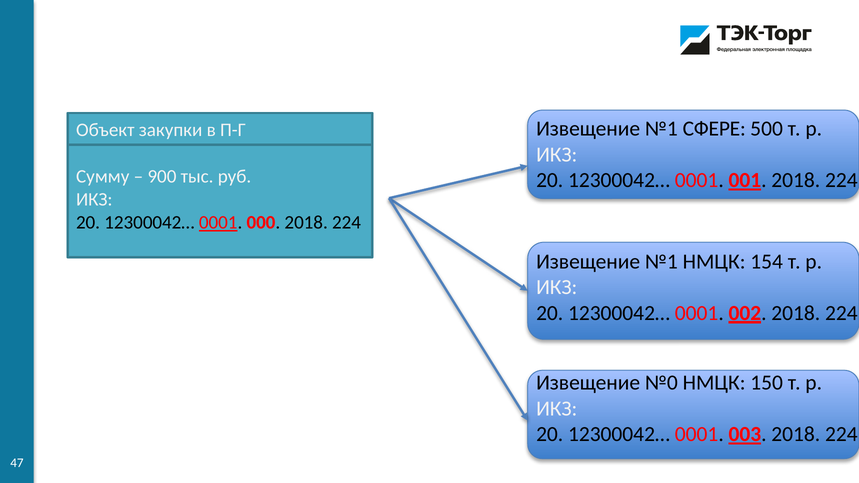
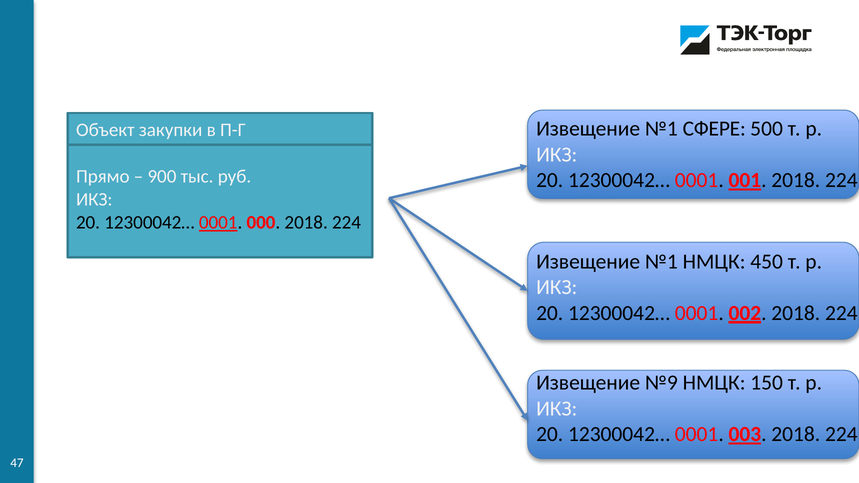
Сумму: Сумму -> Прямо
154: 154 -> 450
№0: №0 -> №9
